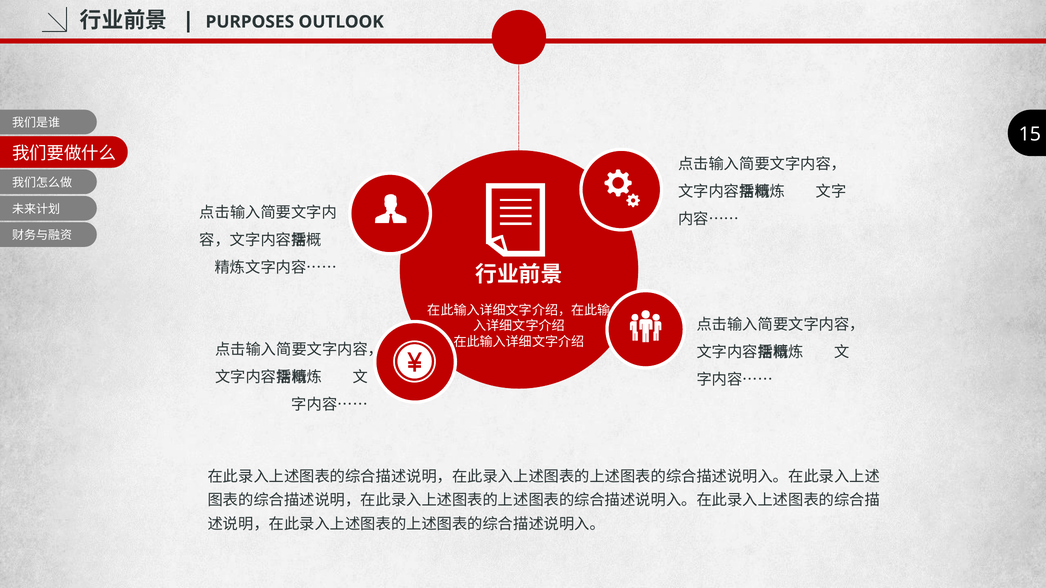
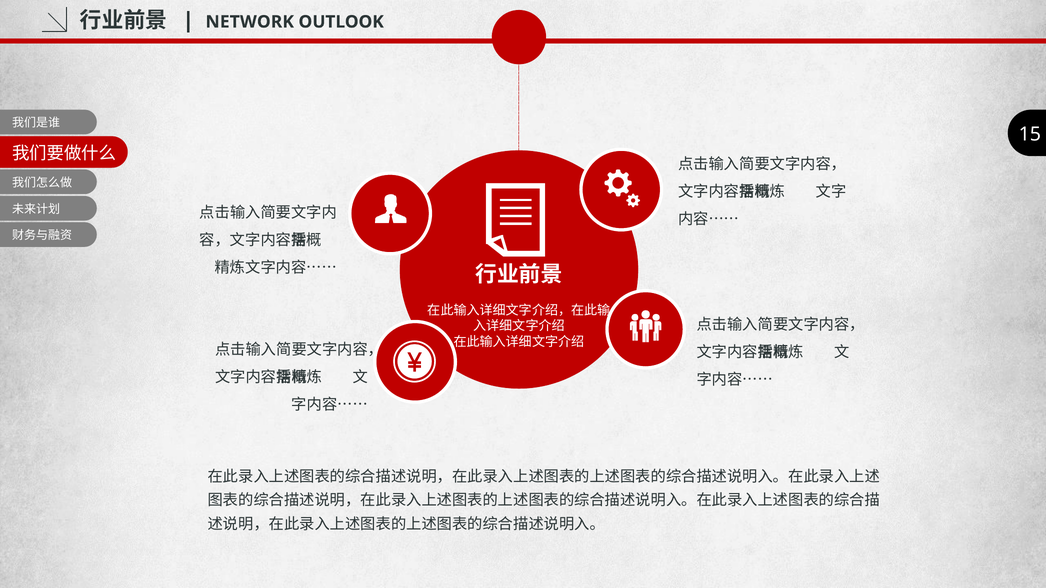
PURPOSES: PURPOSES -> NETWORK
